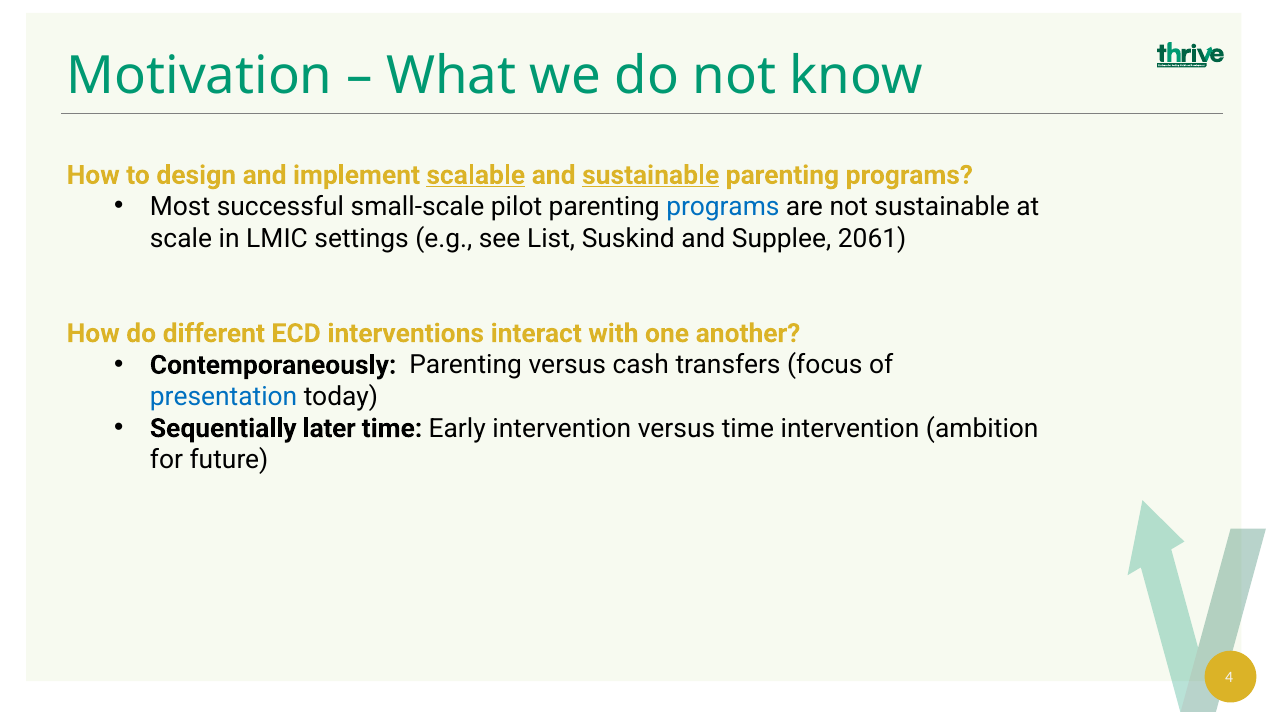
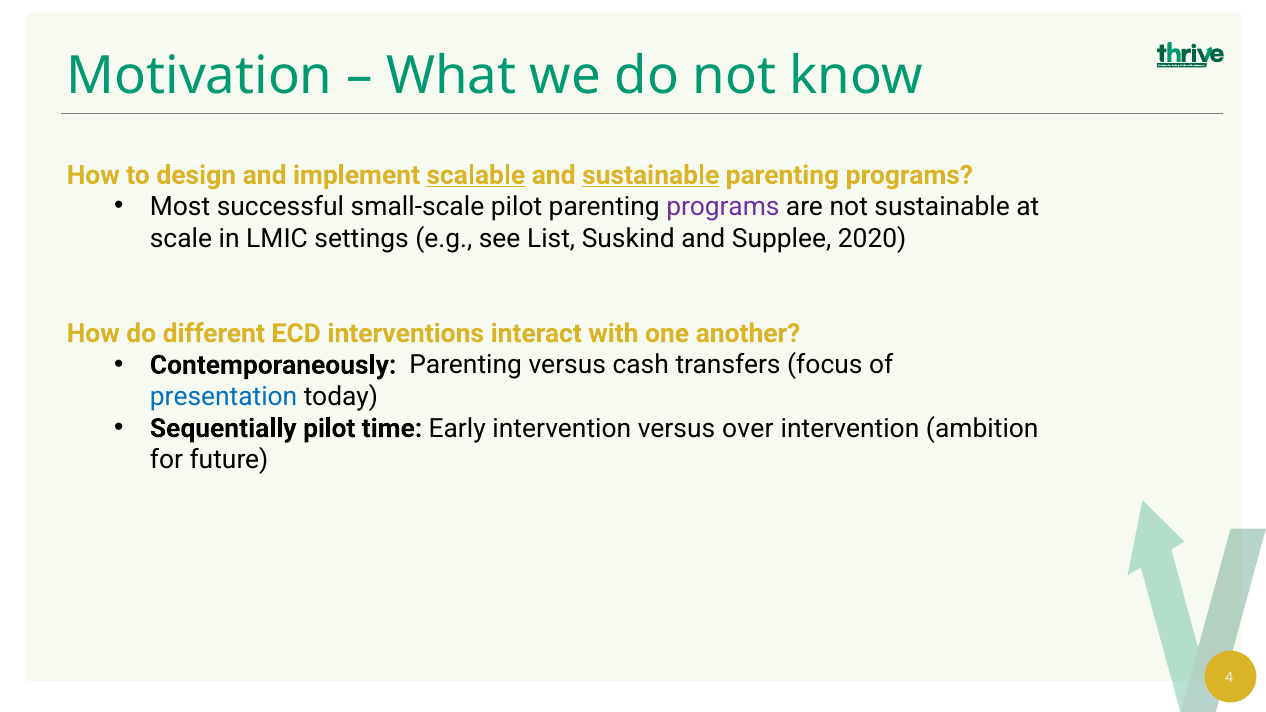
programs at (723, 207) colour: blue -> purple
2061: 2061 -> 2020
Sequentially later: later -> pilot
versus time: time -> over
